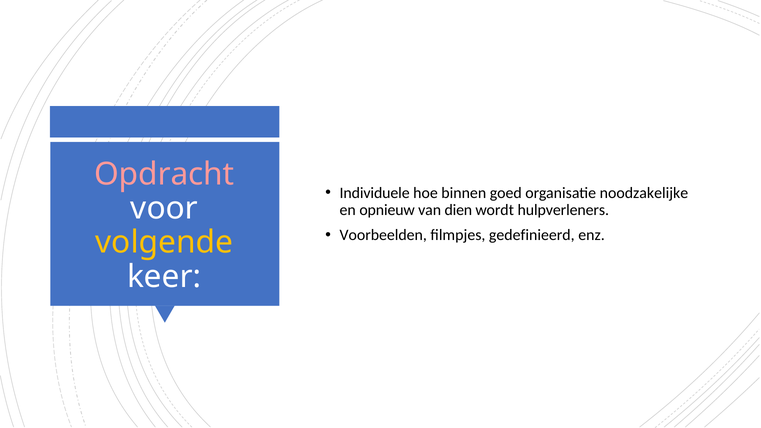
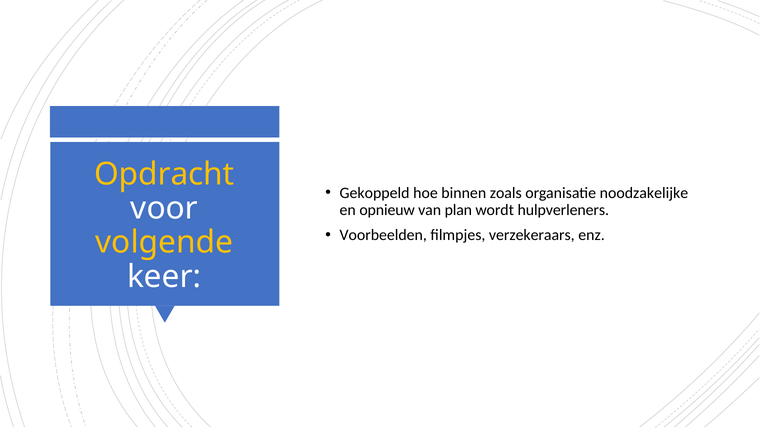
Opdracht colour: pink -> yellow
Individuele: Individuele -> Gekoppeld
goed: goed -> zoals
dien: dien -> plan
gedefinieerd: gedefinieerd -> verzekeraars
